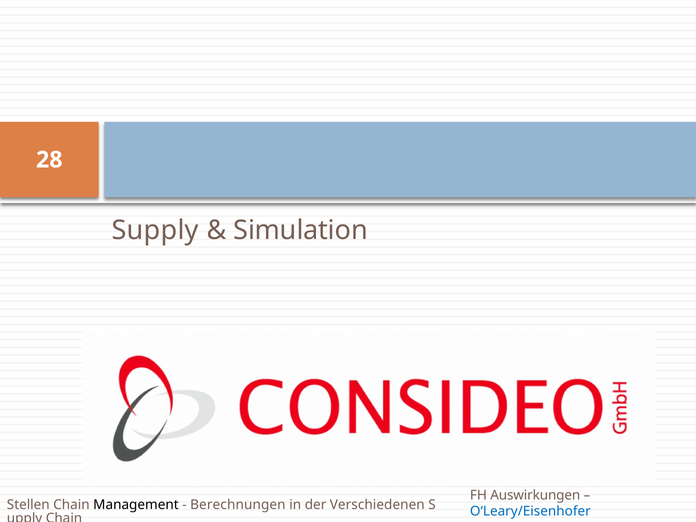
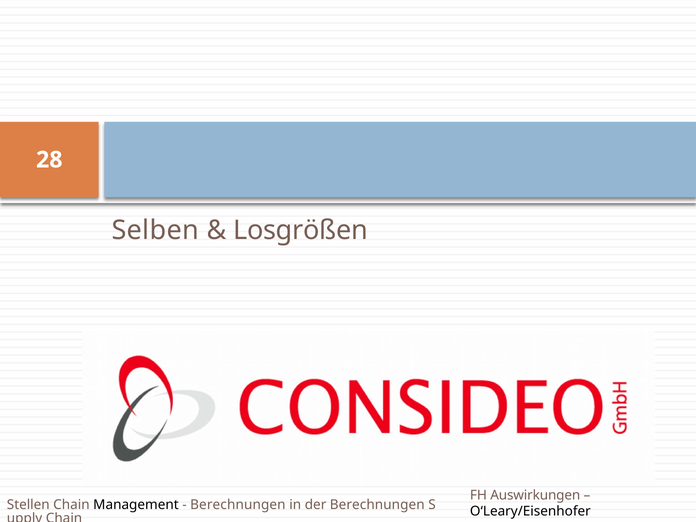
Supply: Supply -> Selben
Simulation: Simulation -> Losgrößen
der Verschiedenen: Verschiedenen -> Berechnungen
O‘Leary/Eisenhofer colour: blue -> black
